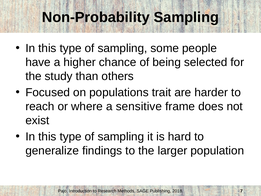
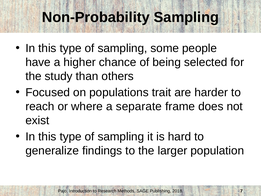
sensitive: sensitive -> separate
